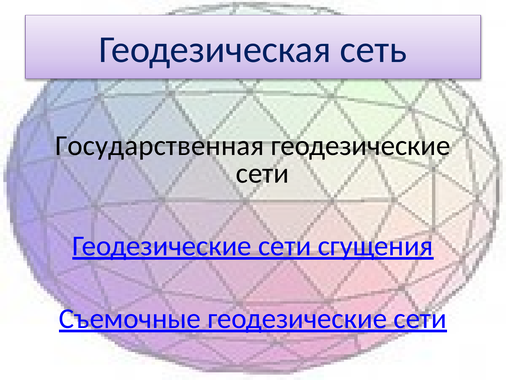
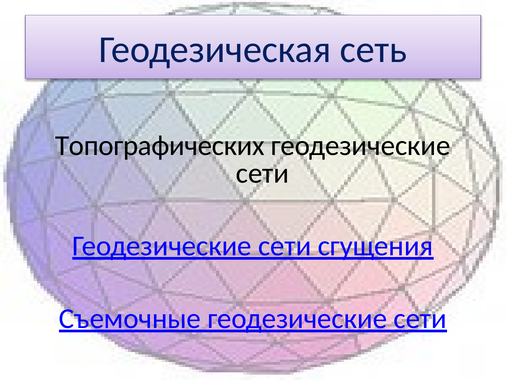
Государственная: Государственная -> Топографических
